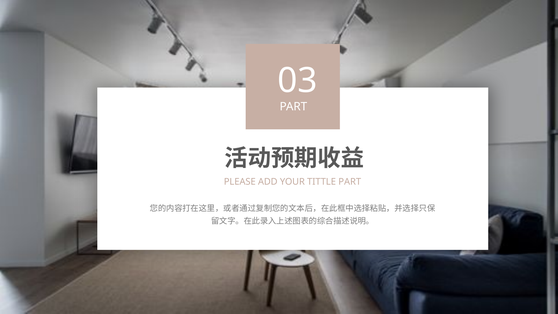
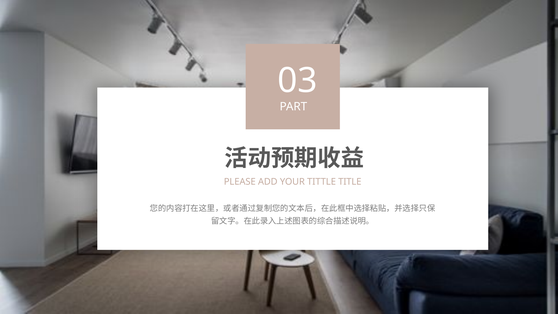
TITTLE PART: PART -> TITLE
